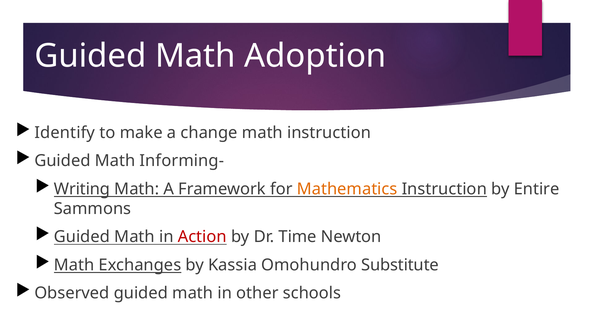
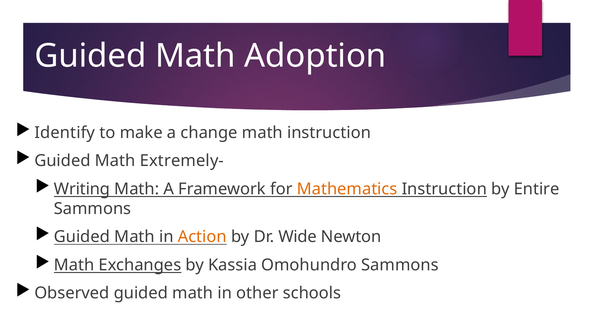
Informing-: Informing- -> Extremely-
Action colour: red -> orange
Time: Time -> Wide
Omohundro Substitute: Substitute -> Sammons
